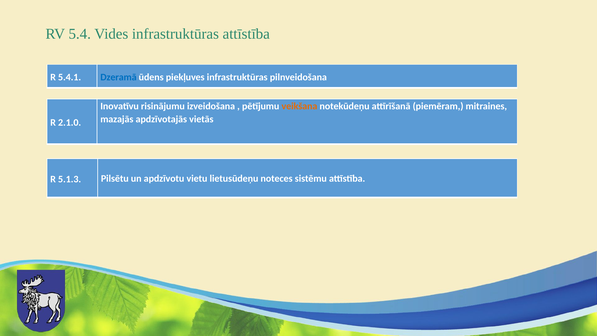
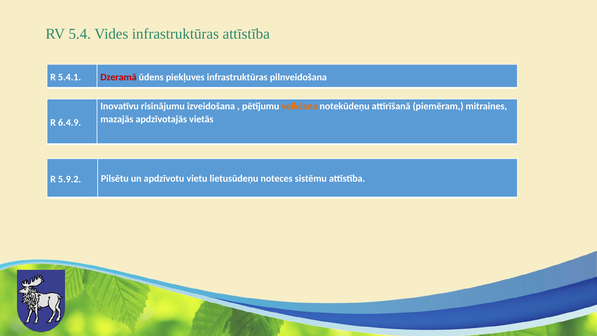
Dzeramā colour: blue -> red
2.1.0: 2.1.0 -> 6.4.9
5.1.3: 5.1.3 -> 5.9.2
